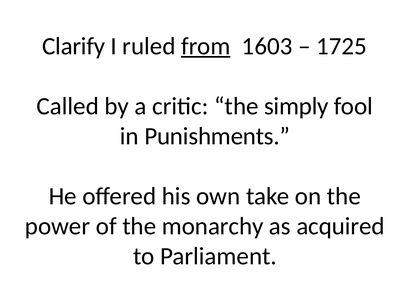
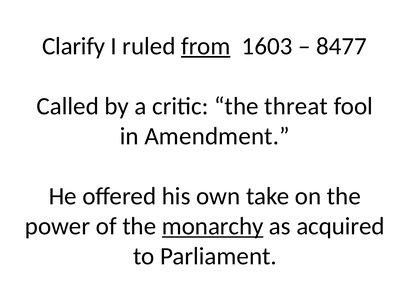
1725: 1725 -> 8477
simply: simply -> threat
Punishments: Punishments -> Amendment
monarchy underline: none -> present
